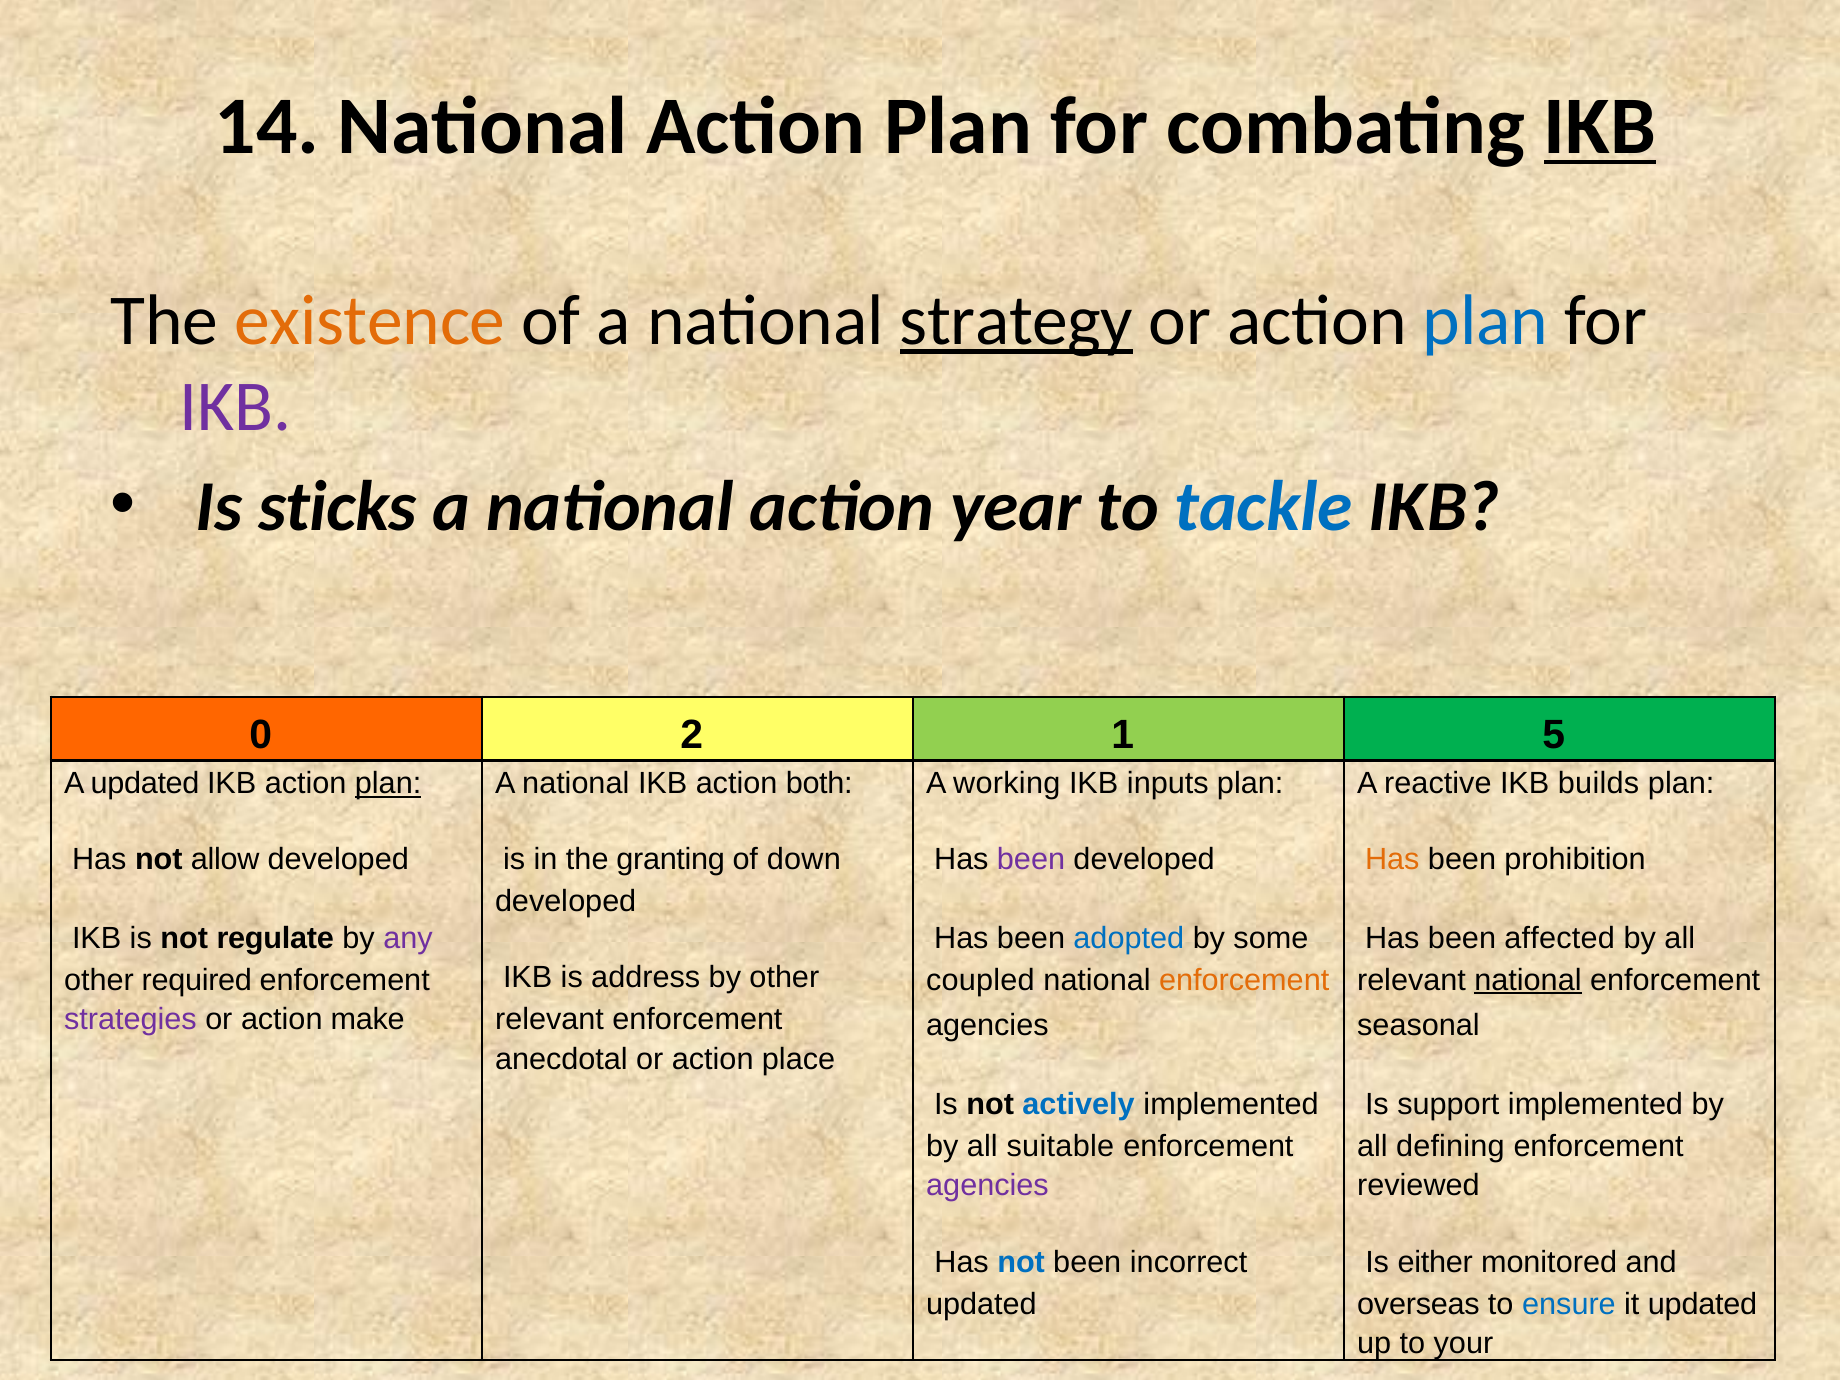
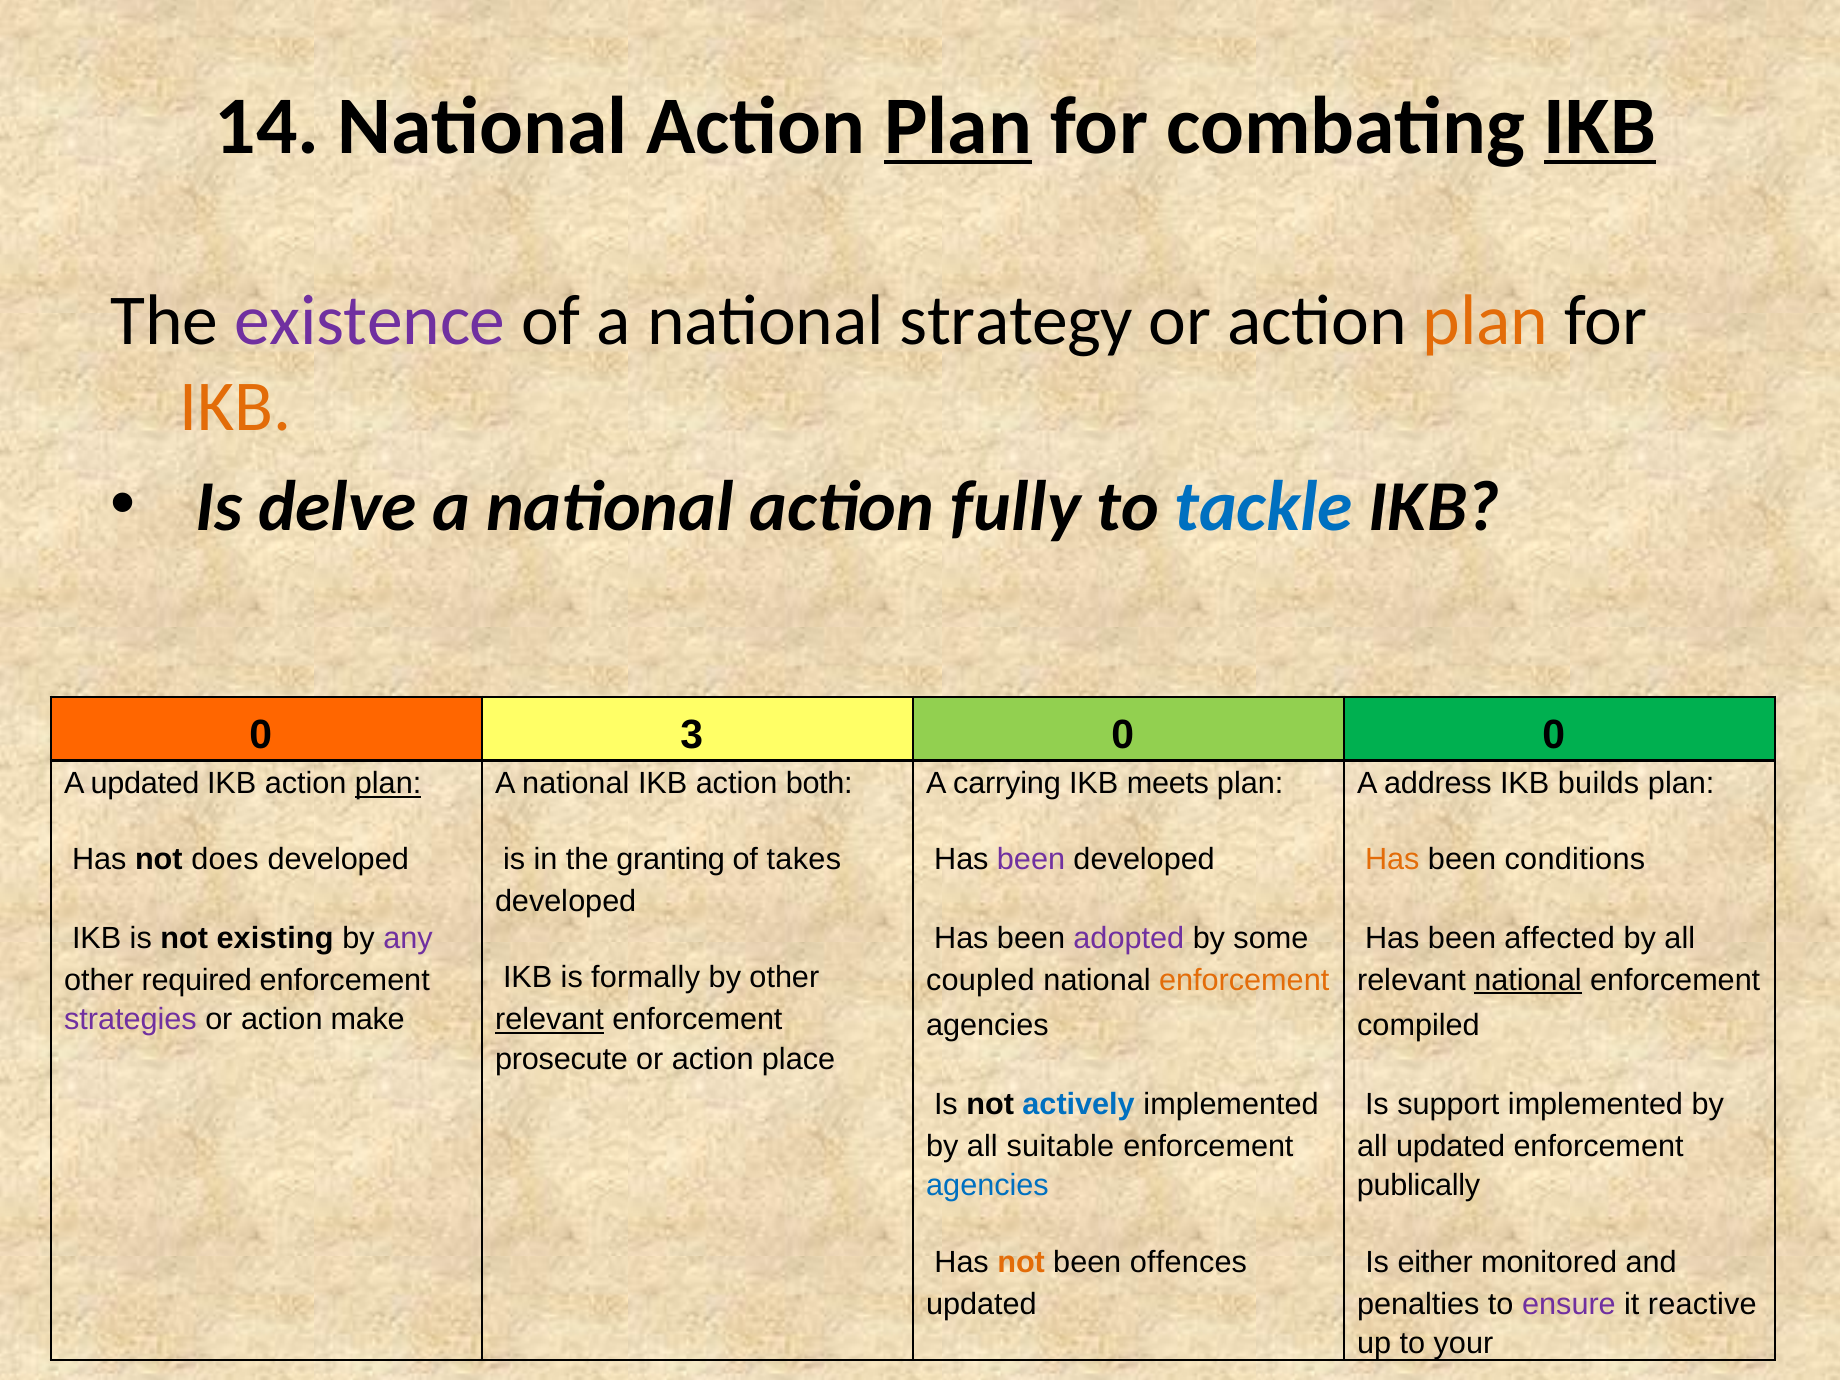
Plan at (958, 127) underline: none -> present
existence colour: orange -> purple
strategy underline: present -> none
plan at (1486, 321) colour: blue -> orange
IKB at (235, 407) colour: purple -> orange
sticks: sticks -> delve
year: year -> fully
2: 2 -> 3
1 at (1123, 735): 1 -> 0
5 at (1554, 735): 5 -> 0
working: working -> carrying
inputs: inputs -> meets
reactive: reactive -> address
allow: allow -> does
down: down -> takes
prohibition: prohibition -> conditions
regulate: regulate -> existing
adopted colour: blue -> purple
address: address -> formally
relevant at (549, 1020) underline: none -> present
seasonal: seasonal -> compiled
anecdotal: anecdotal -> prosecute
all defining: defining -> updated
agencies at (987, 1186) colour: purple -> blue
reviewed: reviewed -> publically
not at (1021, 1262) colour: blue -> orange
incorrect: incorrect -> offences
overseas: overseas -> penalties
ensure colour: blue -> purple
it updated: updated -> reactive
